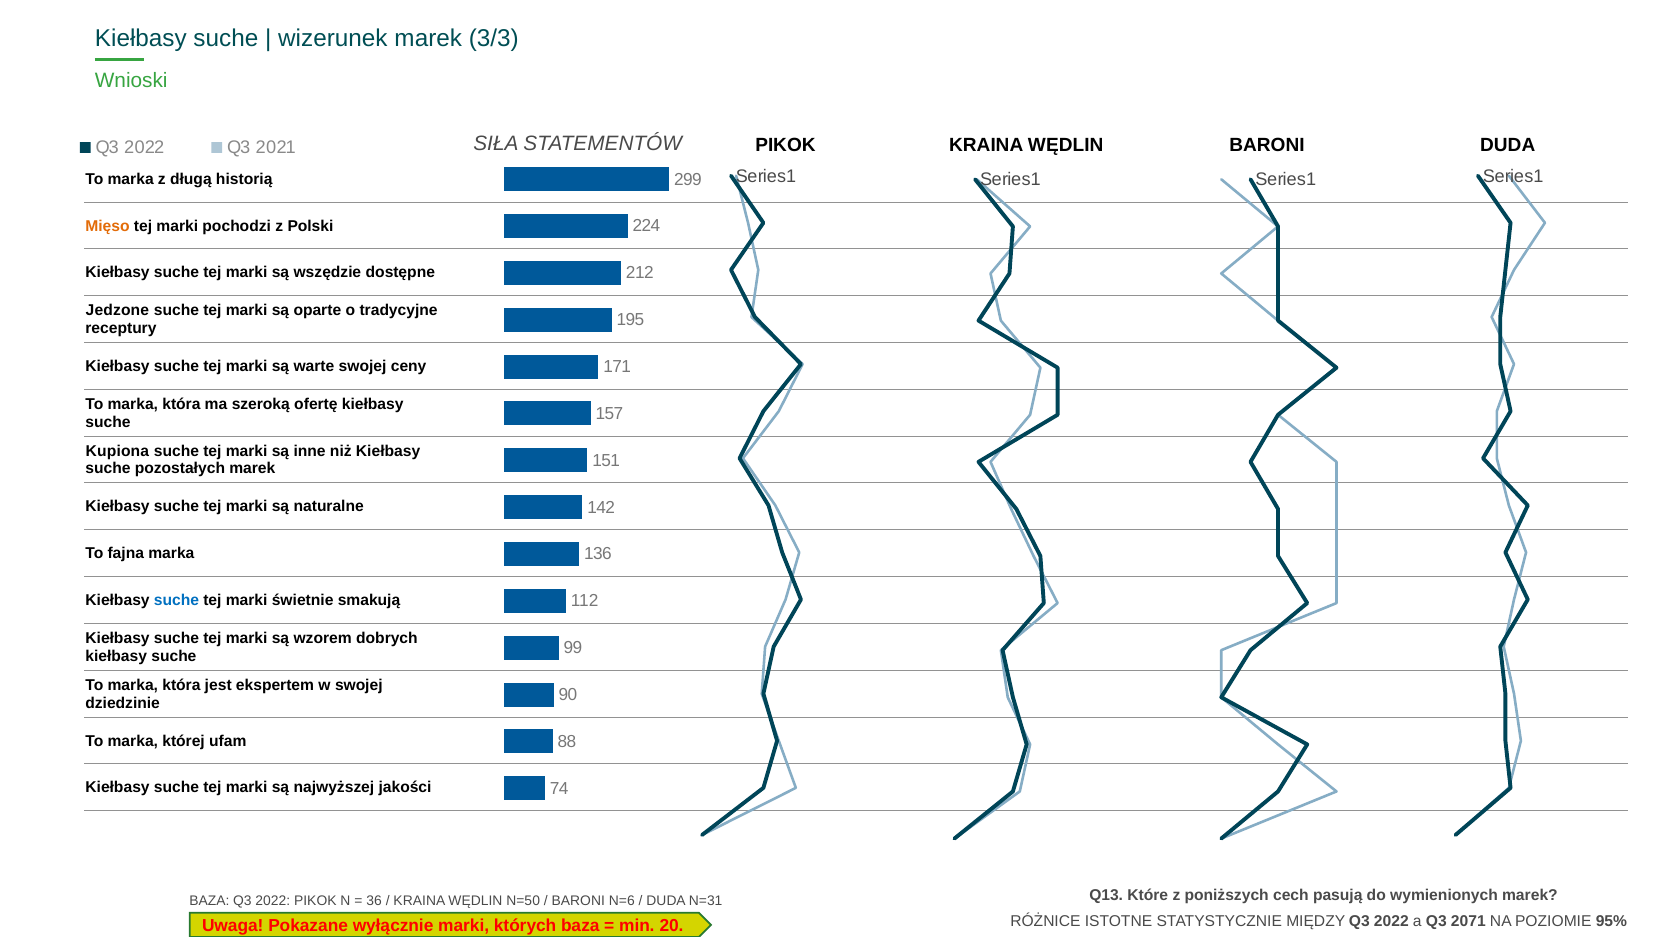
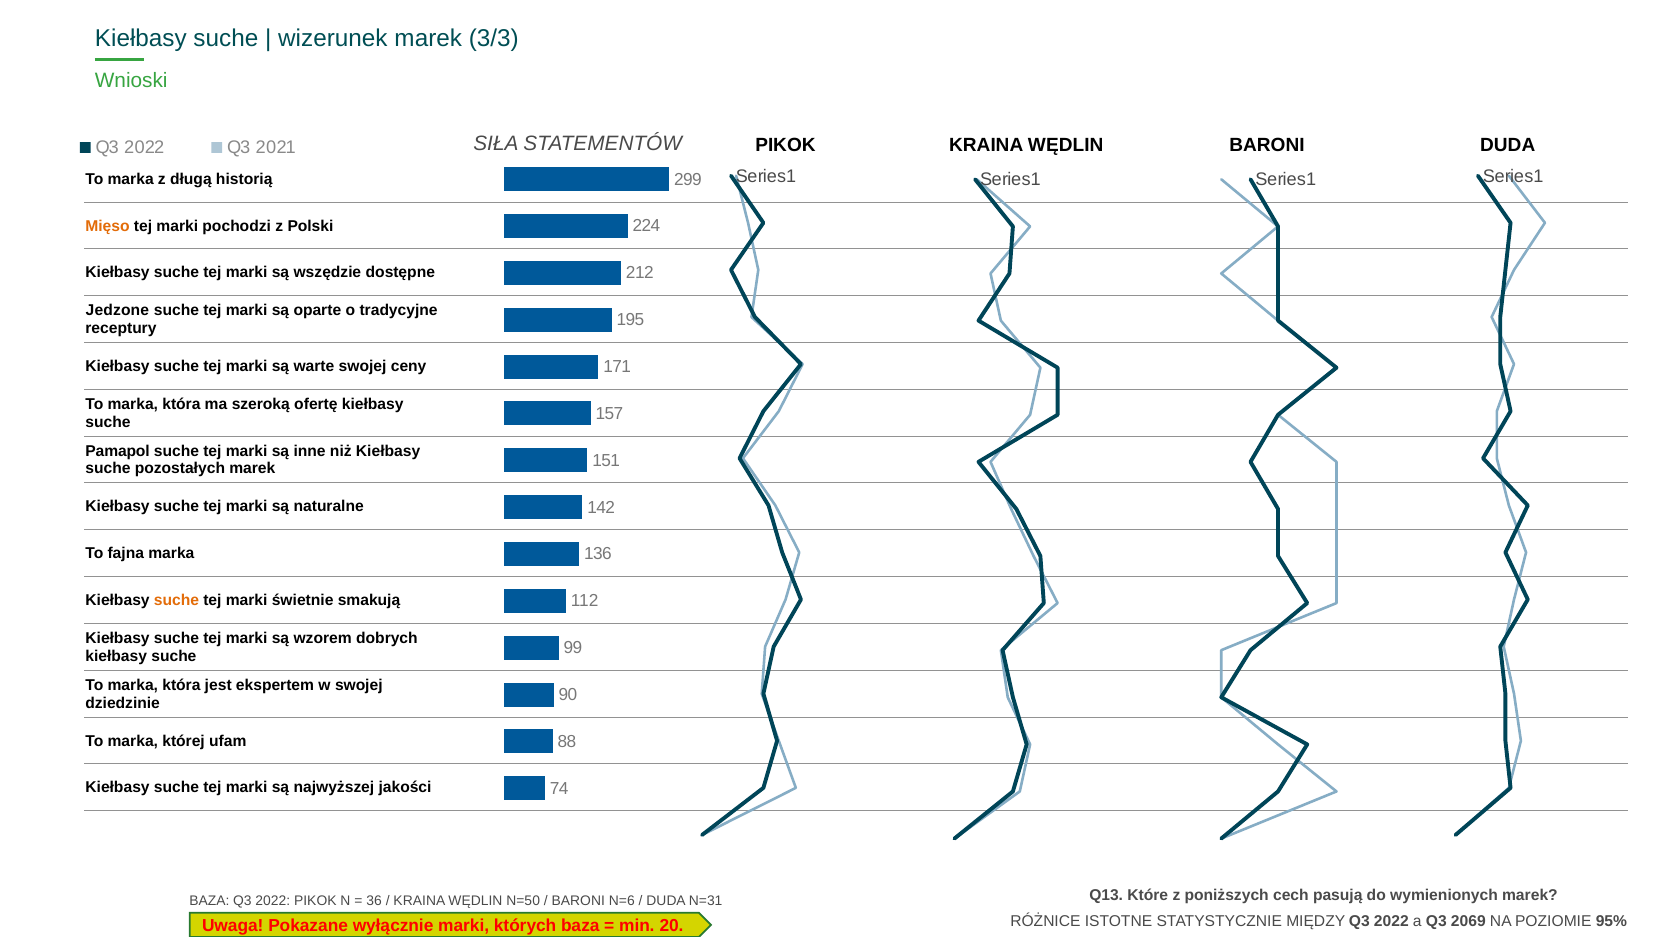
Kupiona: Kupiona -> Pamapol
suche at (177, 600) colour: blue -> orange
2071: 2071 -> 2069
